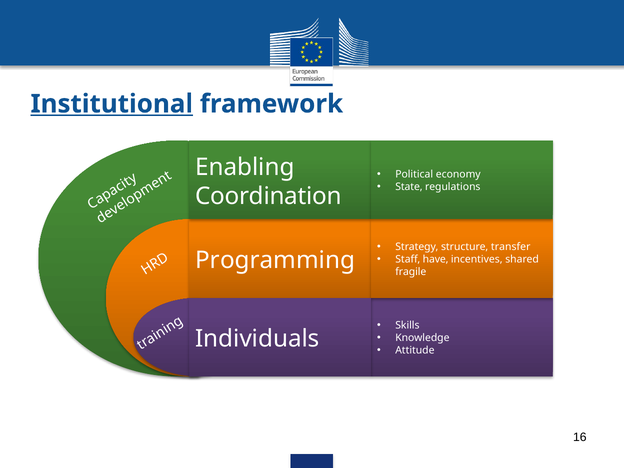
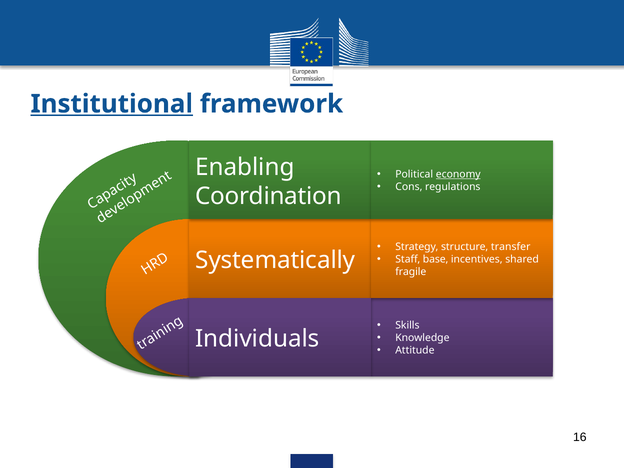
economy underline: none -> present
State: State -> Cons
Programming: Programming -> Systematically
have: have -> base
